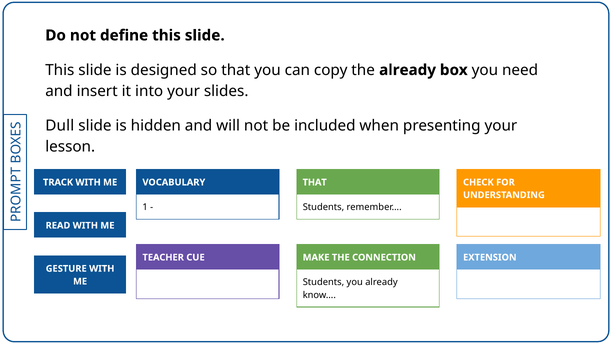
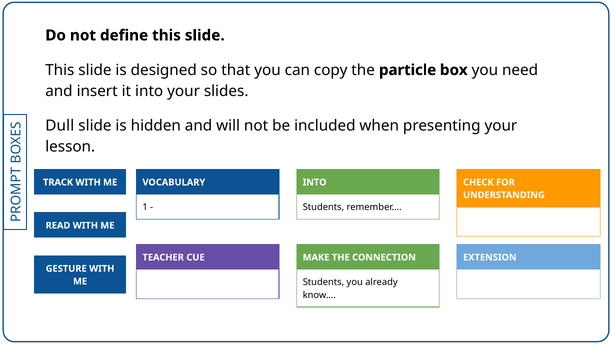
the already: already -> particle
THAT at (315, 182): THAT -> INTO
